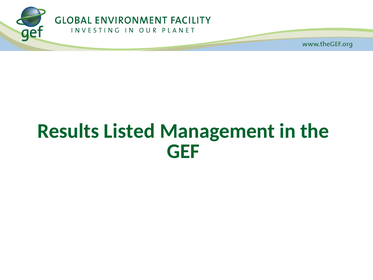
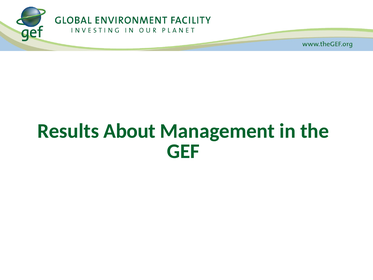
Listed: Listed -> About
